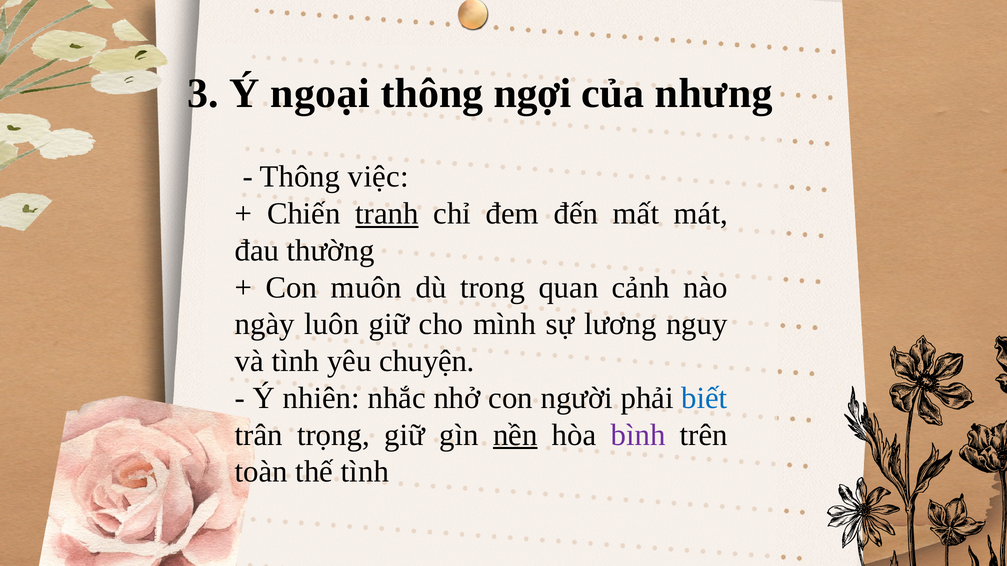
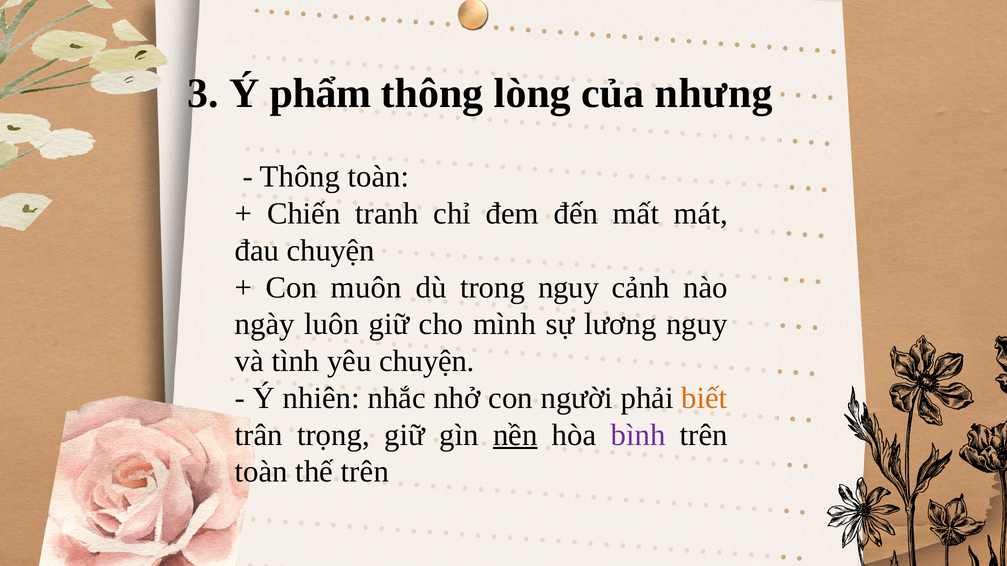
ngoại: ngoại -> phẩm
ngợi: ngợi -> lòng
Thông việc: việc -> toàn
tranh underline: present -> none
đau thường: thường -> chuyện
trong quan: quan -> nguy
biết colour: blue -> orange
thế tình: tình -> trên
